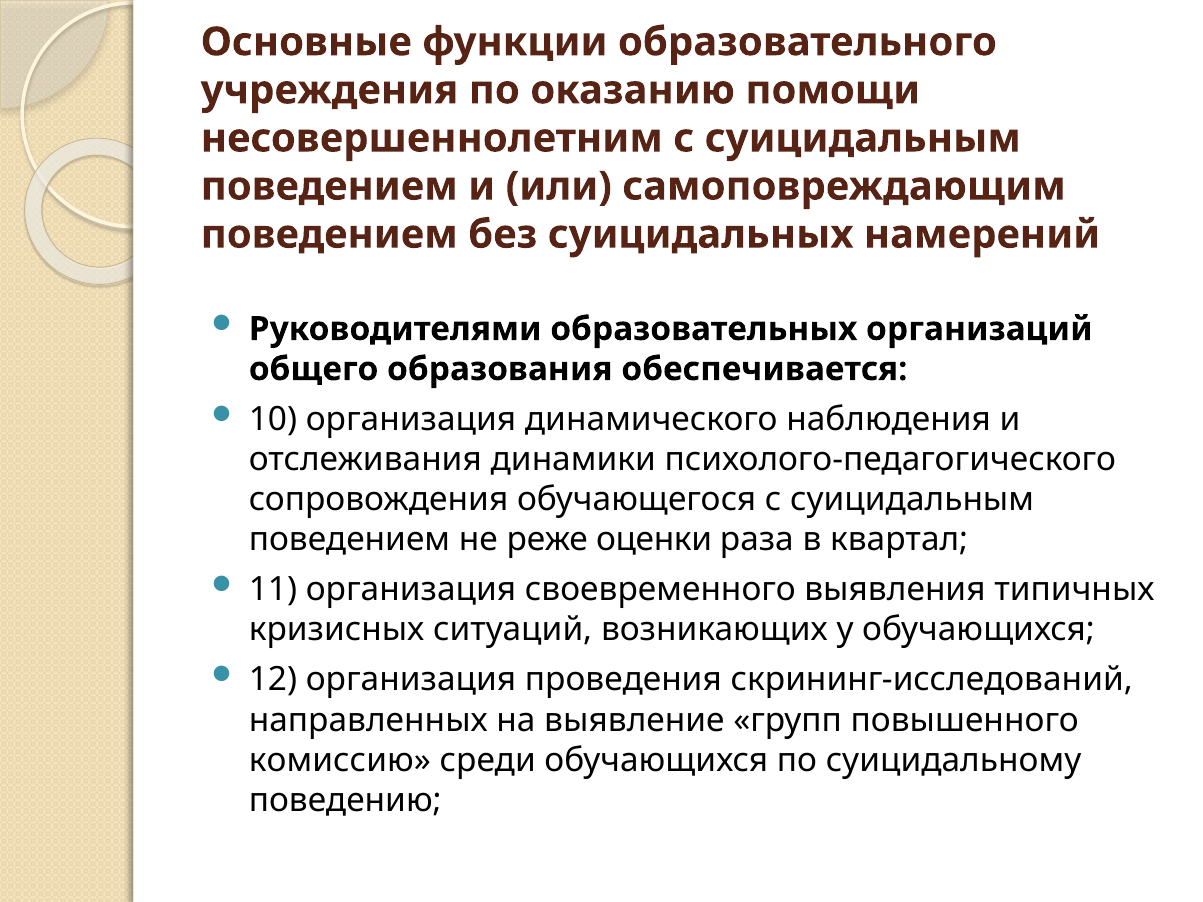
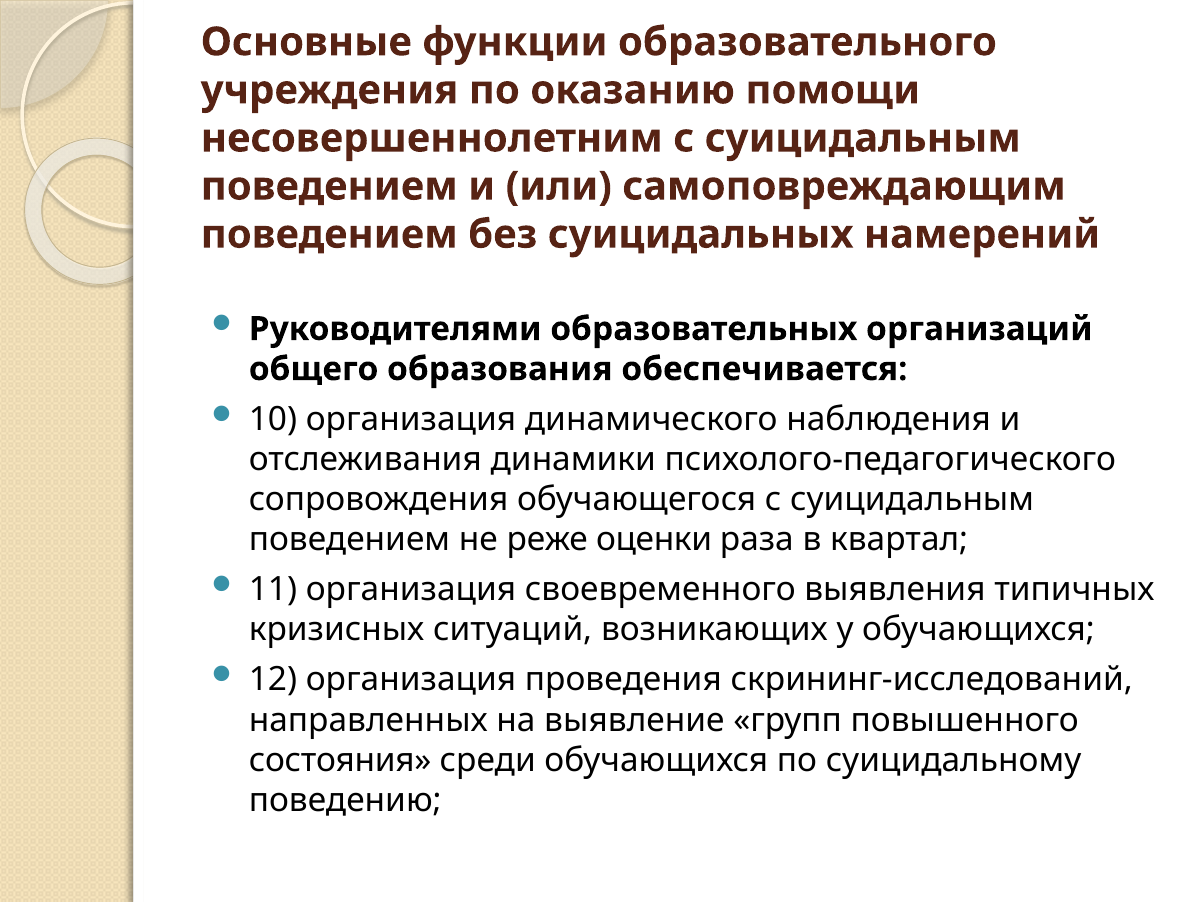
комиссию: комиссию -> состояния
